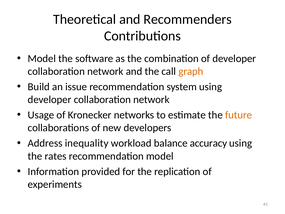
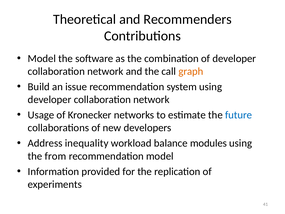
future colour: orange -> blue
accuracy: accuracy -> modules
rates: rates -> from
